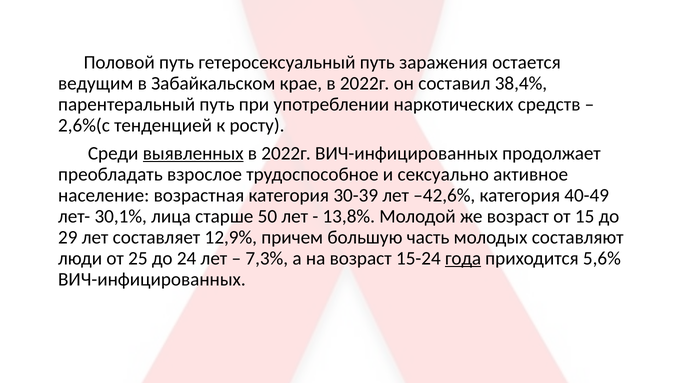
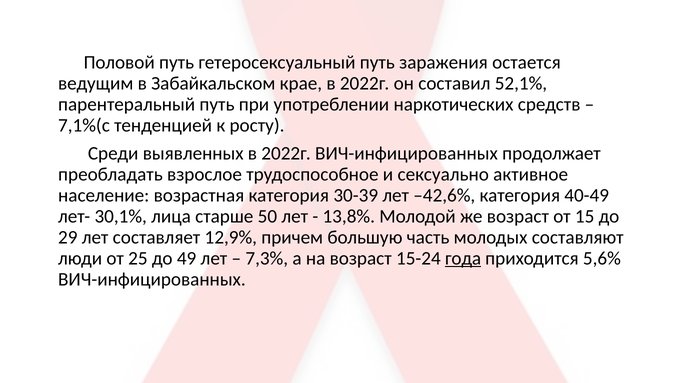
38,4%: 38,4% -> 52,1%
2,6%(с: 2,6%(с -> 7,1%(с
выявленных underline: present -> none
24: 24 -> 49
